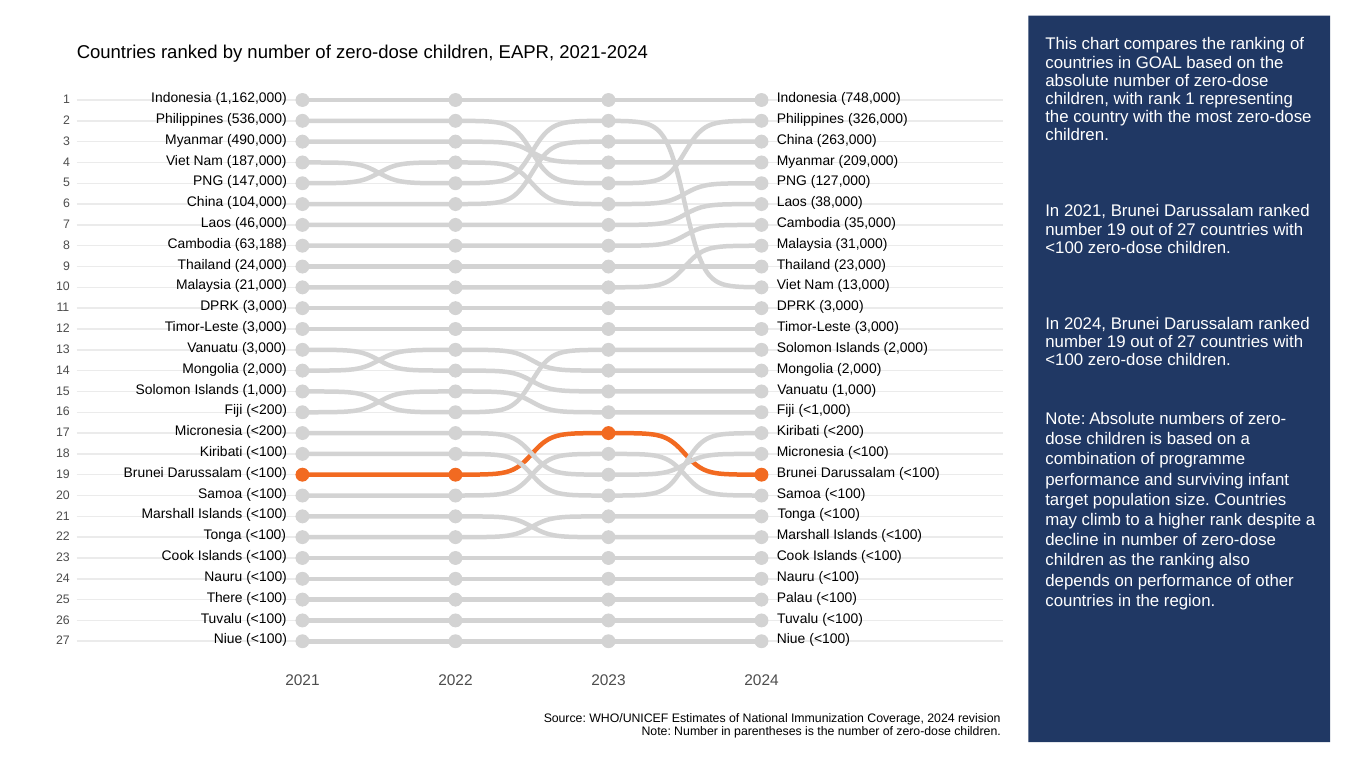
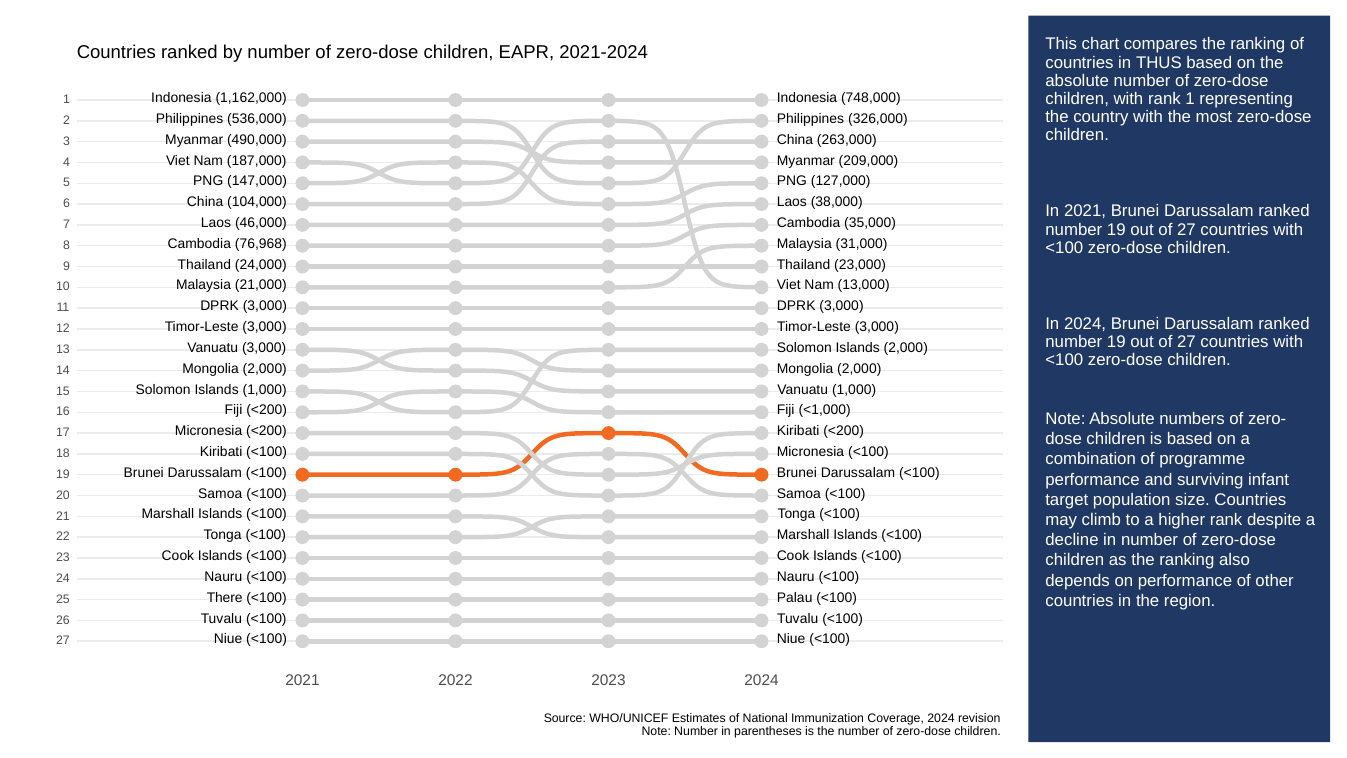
GOAL: GOAL -> THUS
63,188: 63,188 -> 76,968
